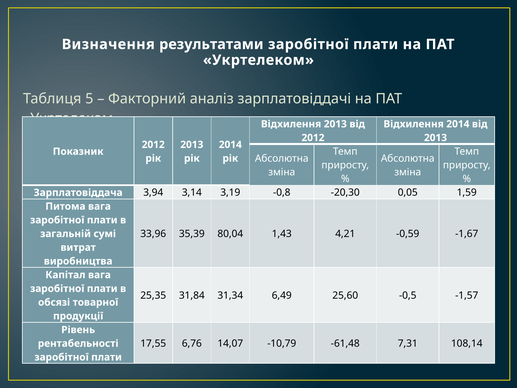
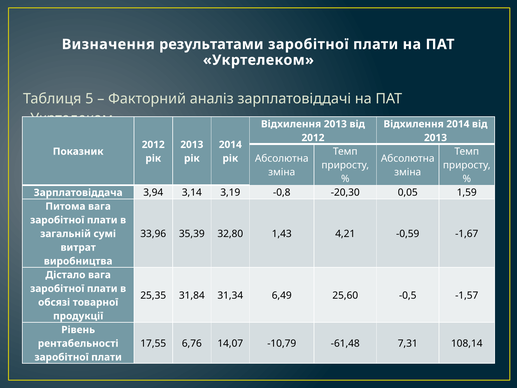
80,04: 80,04 -> 32,80
Капітал: Капітал -> Дістало
